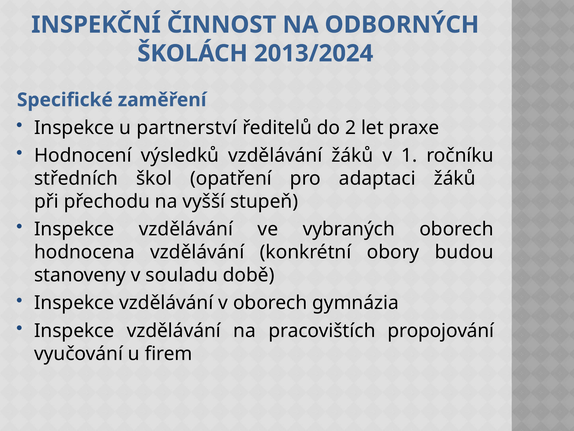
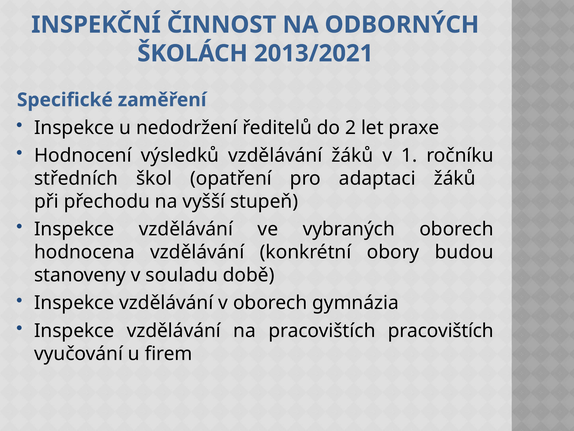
2013/2024: 2013/2024 -> 2013/2021
partnerství: partnerství -> nedodržení
pracovištích propojování: propojování -> pracovištích
